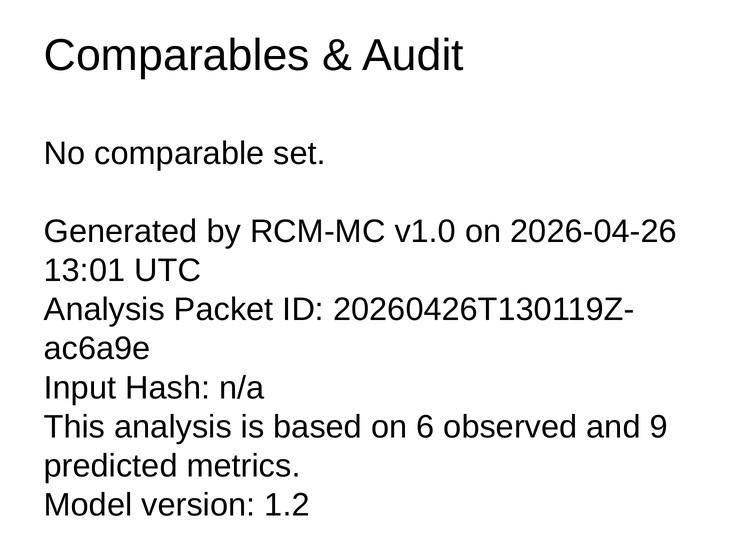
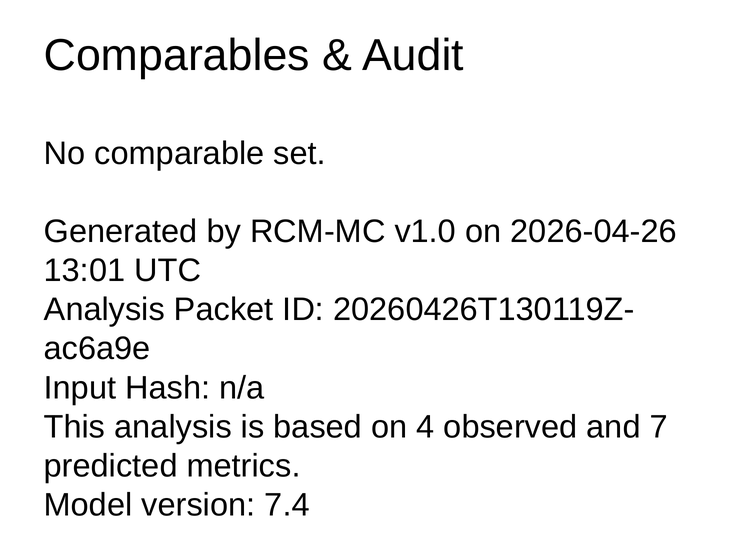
6: 6 -> 4
9: 9 -> 7
1.2: 1.2 -> 7.4
